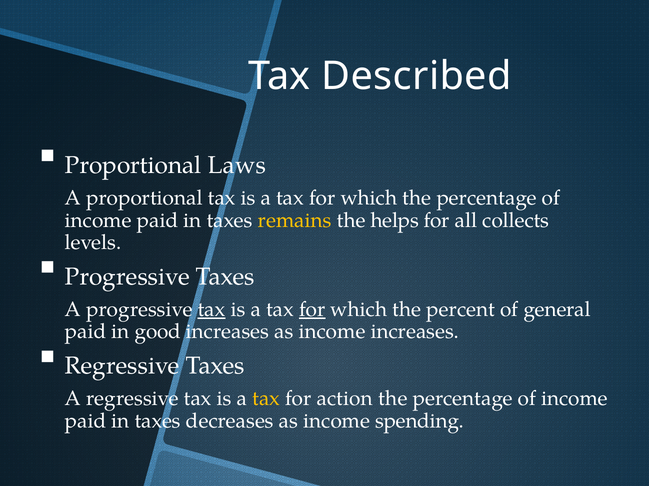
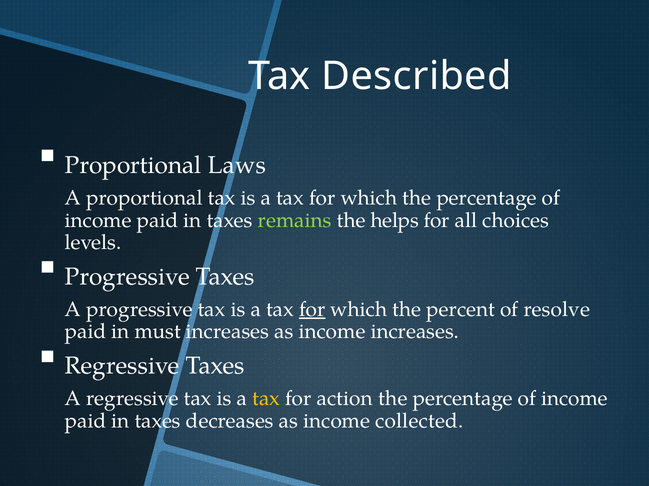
remains colour: yellow -> light green
collects: collects -> choices
tax at (212, 310) underline: present -> none
general: general -> resolve
good: good -> must
spending: spending -> collected
